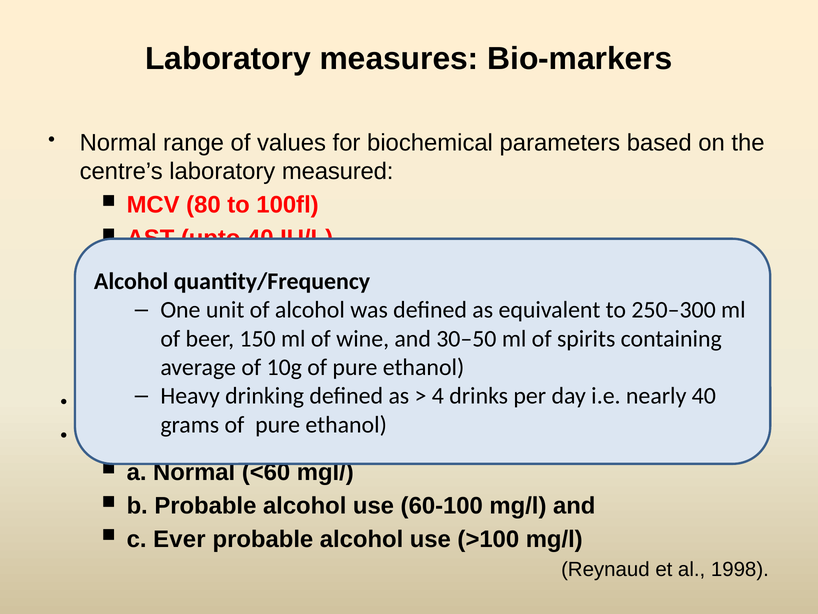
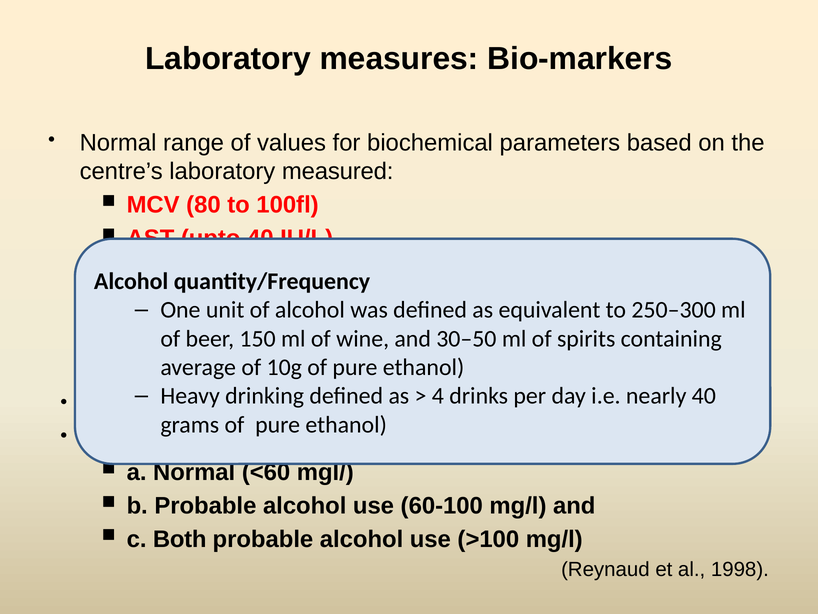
Ever: Ever -> Both
